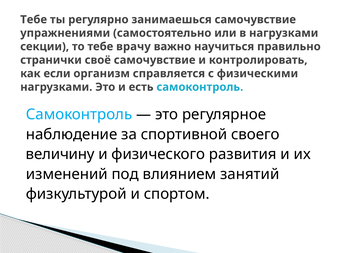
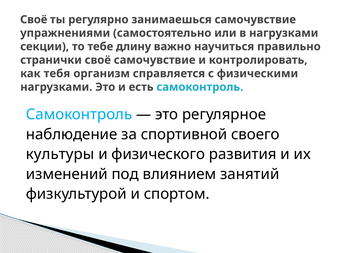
Тебе at (34, 20): Тебе -> Своё
врачу: врачу -> длину
если: если -> тебя
величину: величину -> культуры
